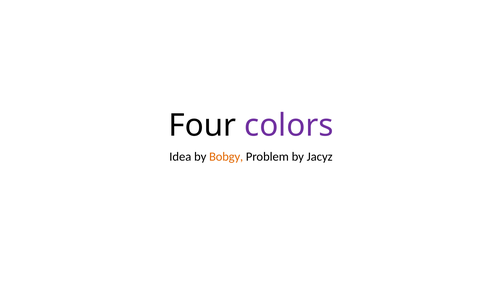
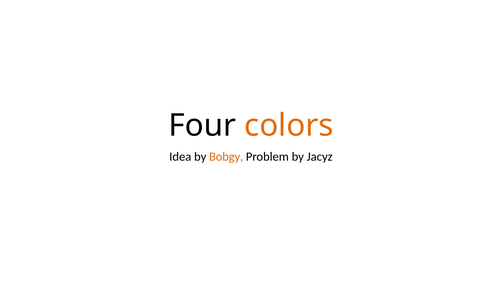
colors colour: purple -> orange
